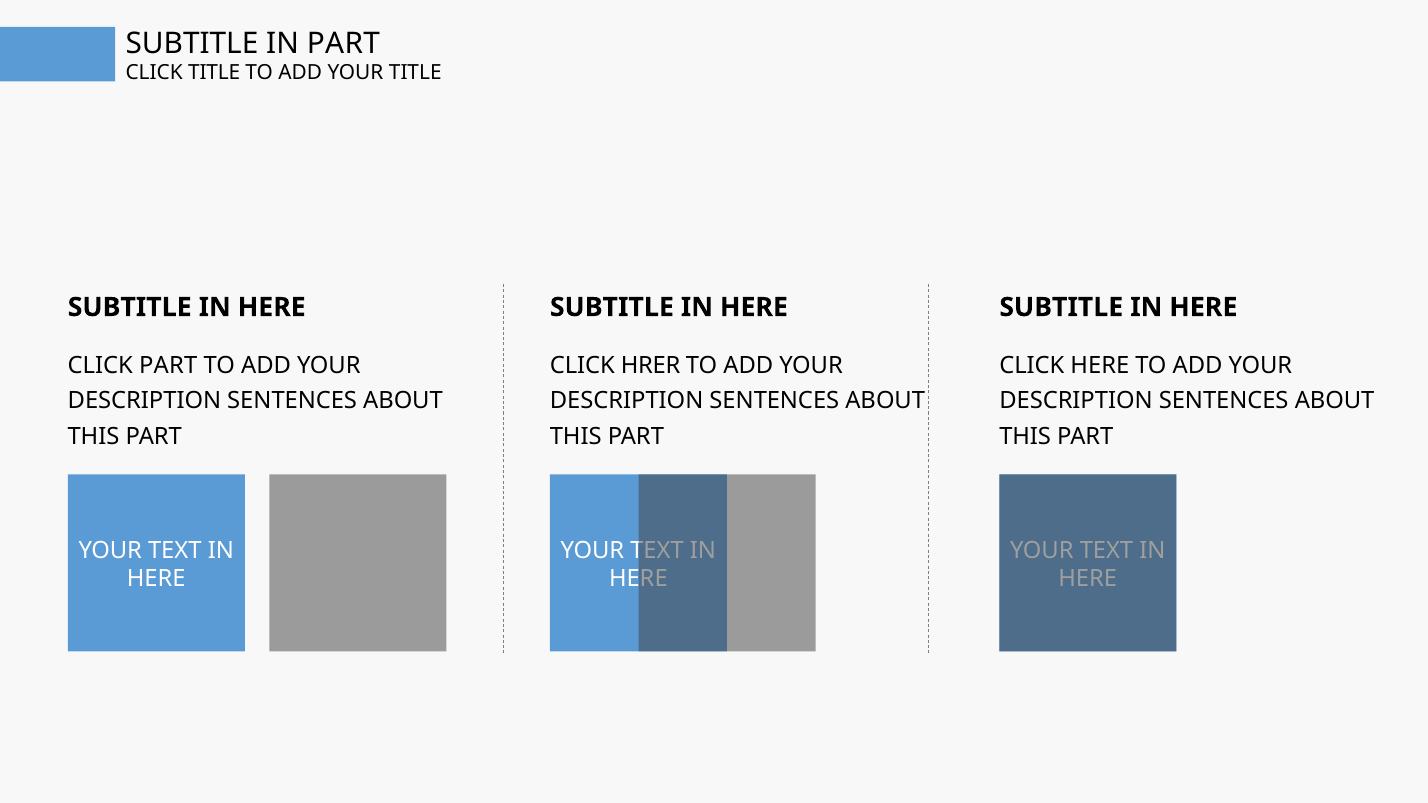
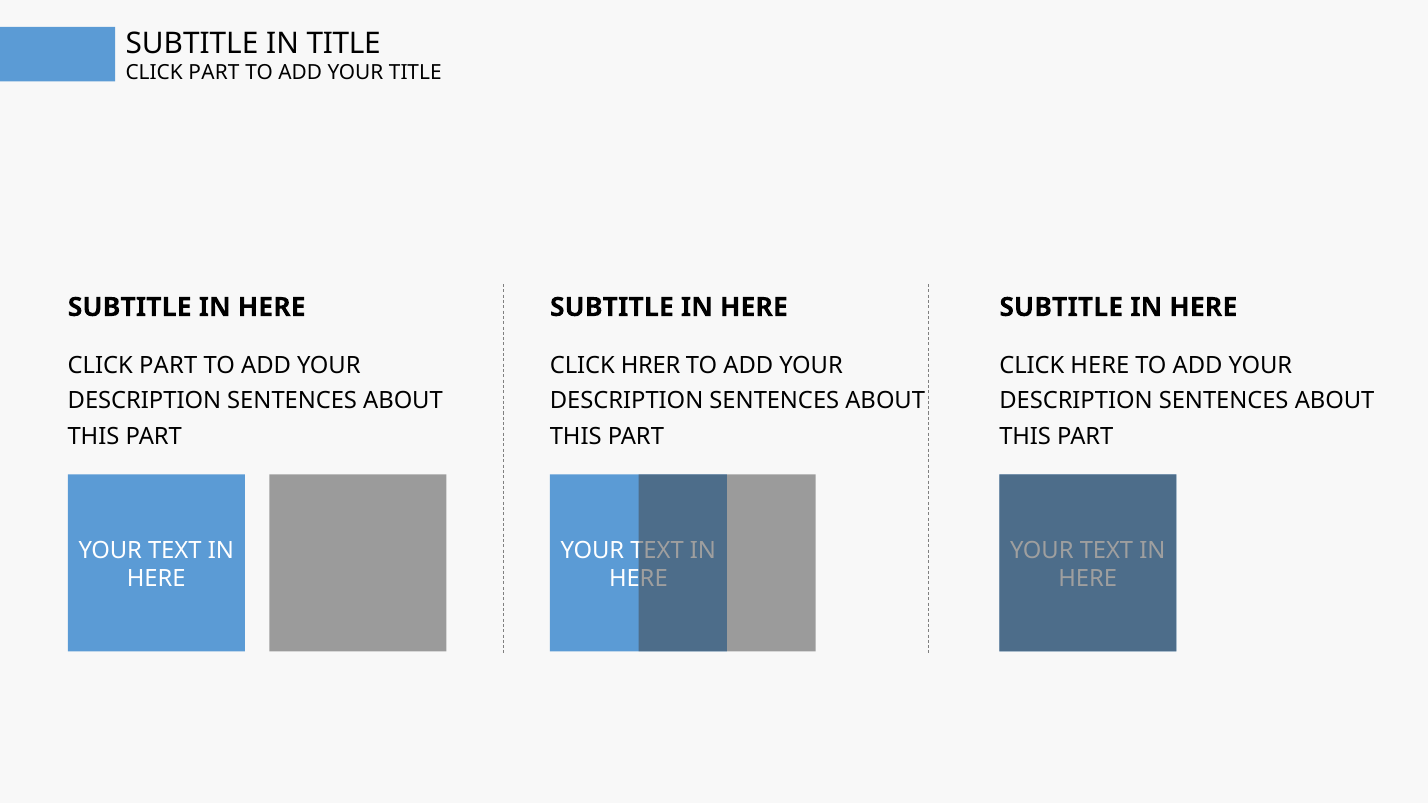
IN PART: PART -> TITLE
TITLE at (214, 73): TITLE -> PART
